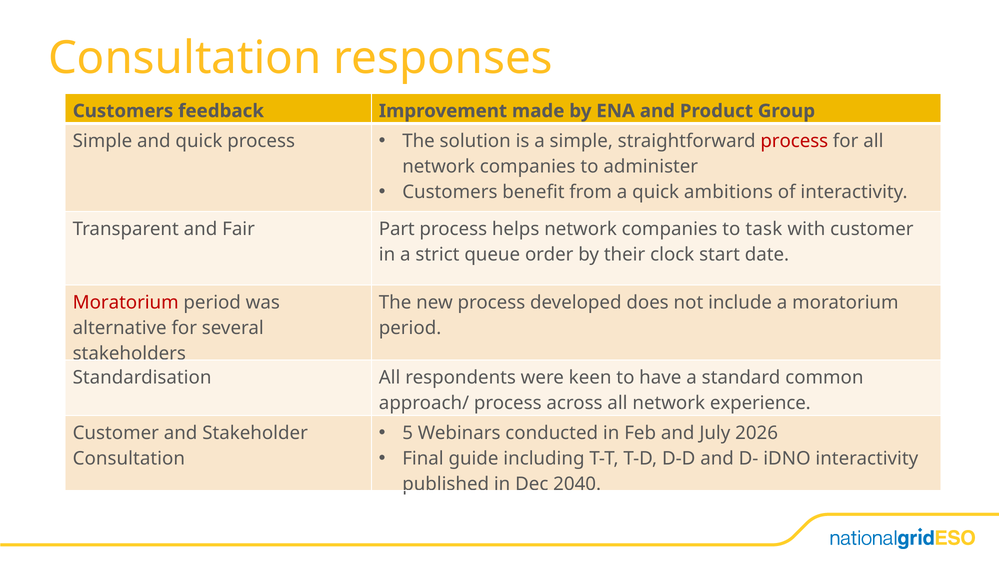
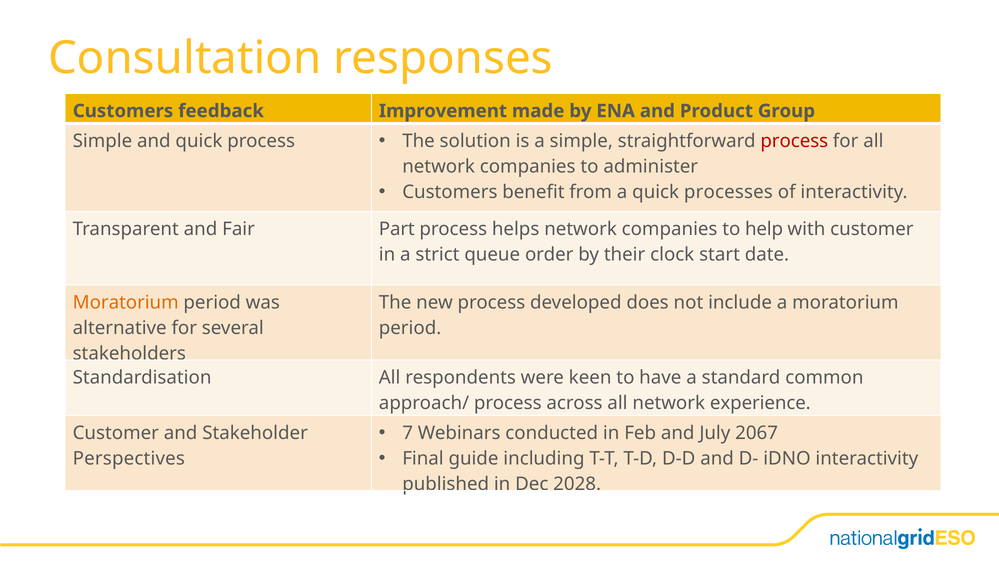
ambitions: ambitions -> processes
task: task -> help
Moratorium at (126, 303) colour: red -> orange
5: 5 -> 7
2026: 2026 -> 2067
Consultation at (129, 458): Consultation -> Perspectives
2040: 2040 -> 2028
